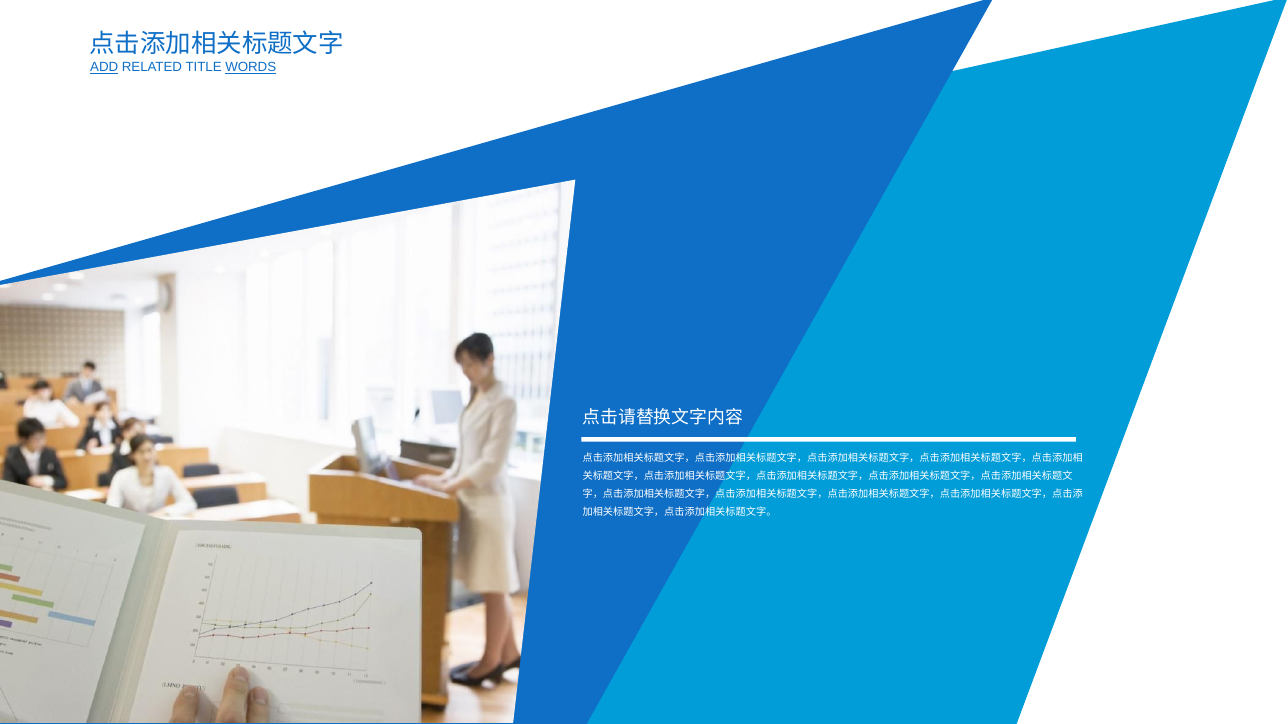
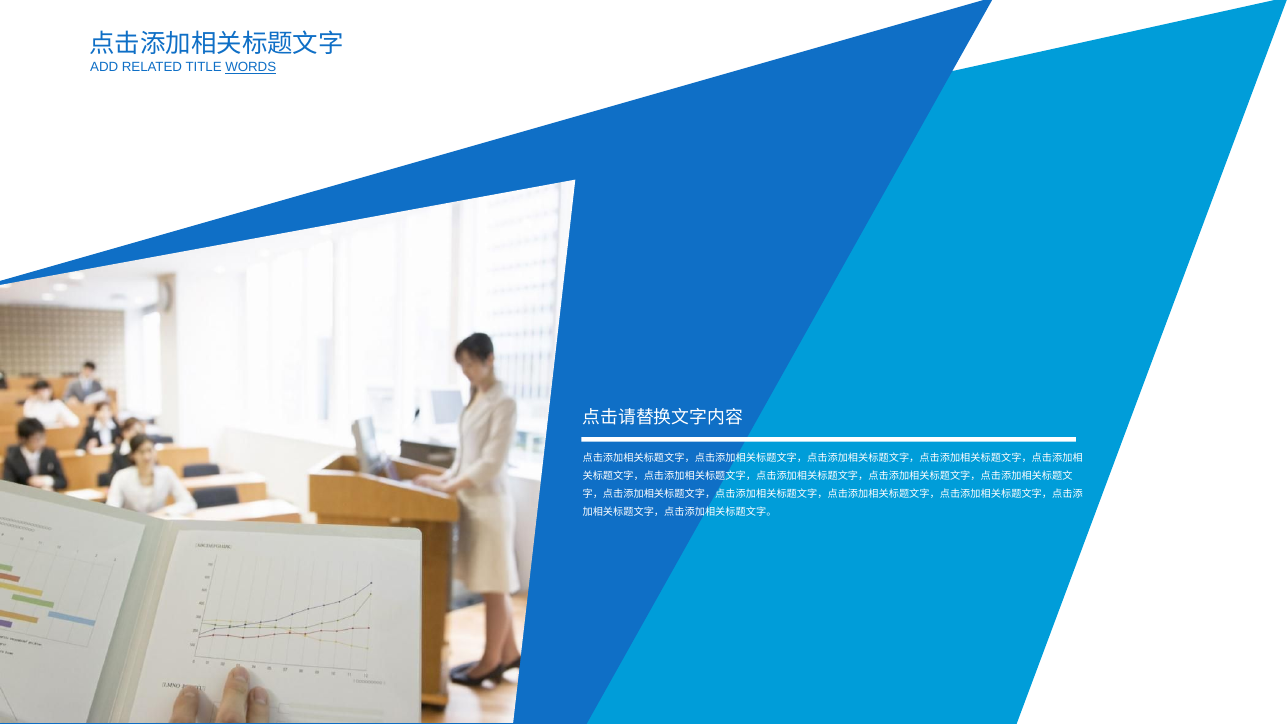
ADD underline: present -> none
